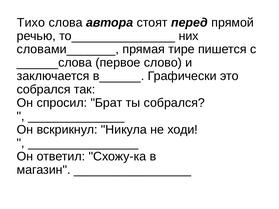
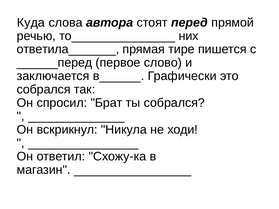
Тихо: Тихо -> Куда
словами_______: словами_______ -> ответила_______
______слова: ______слова -> ______перед
